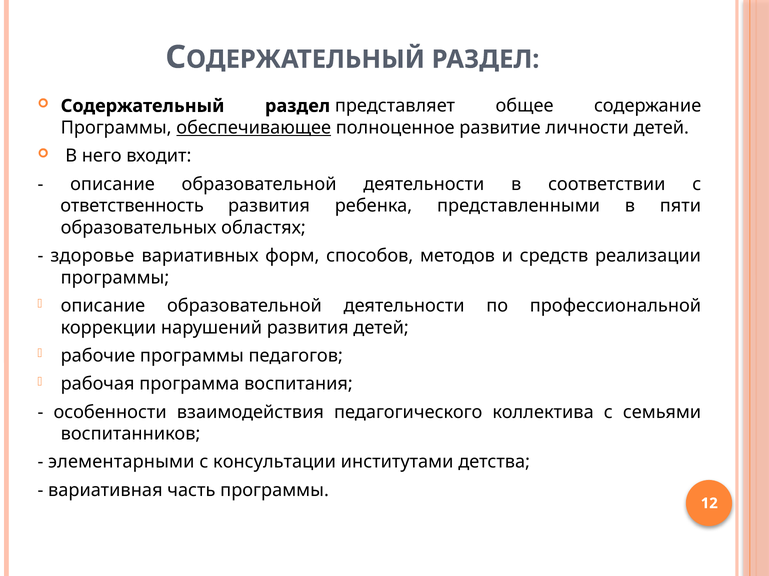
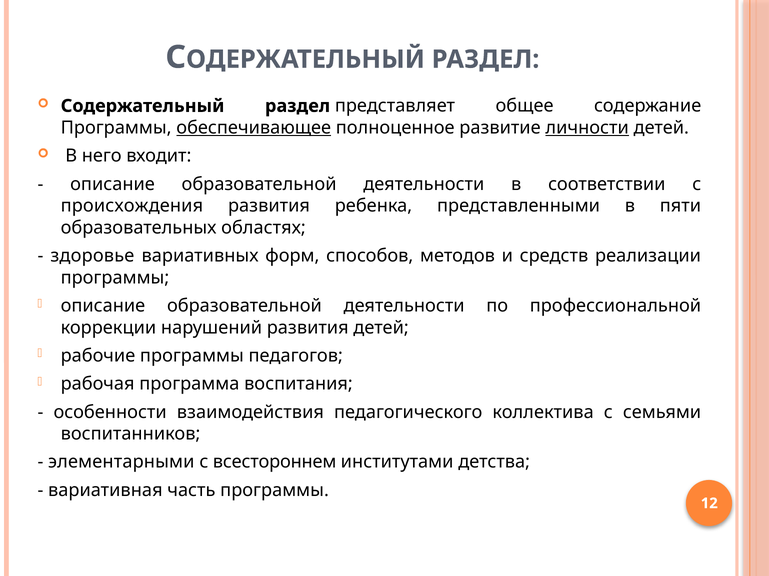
личности underline: none -> present
ответственность: ответственность -> происхождения
консультации: консультации -> всестороннем
